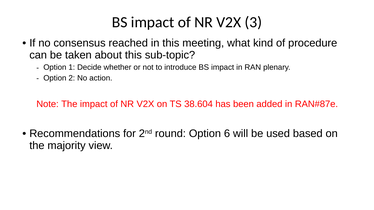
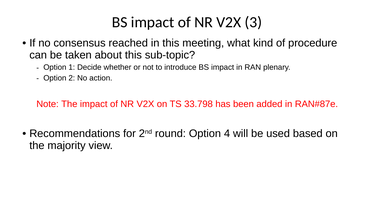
38.604: 38.604 -> 33.798
6: 6 -> 4
